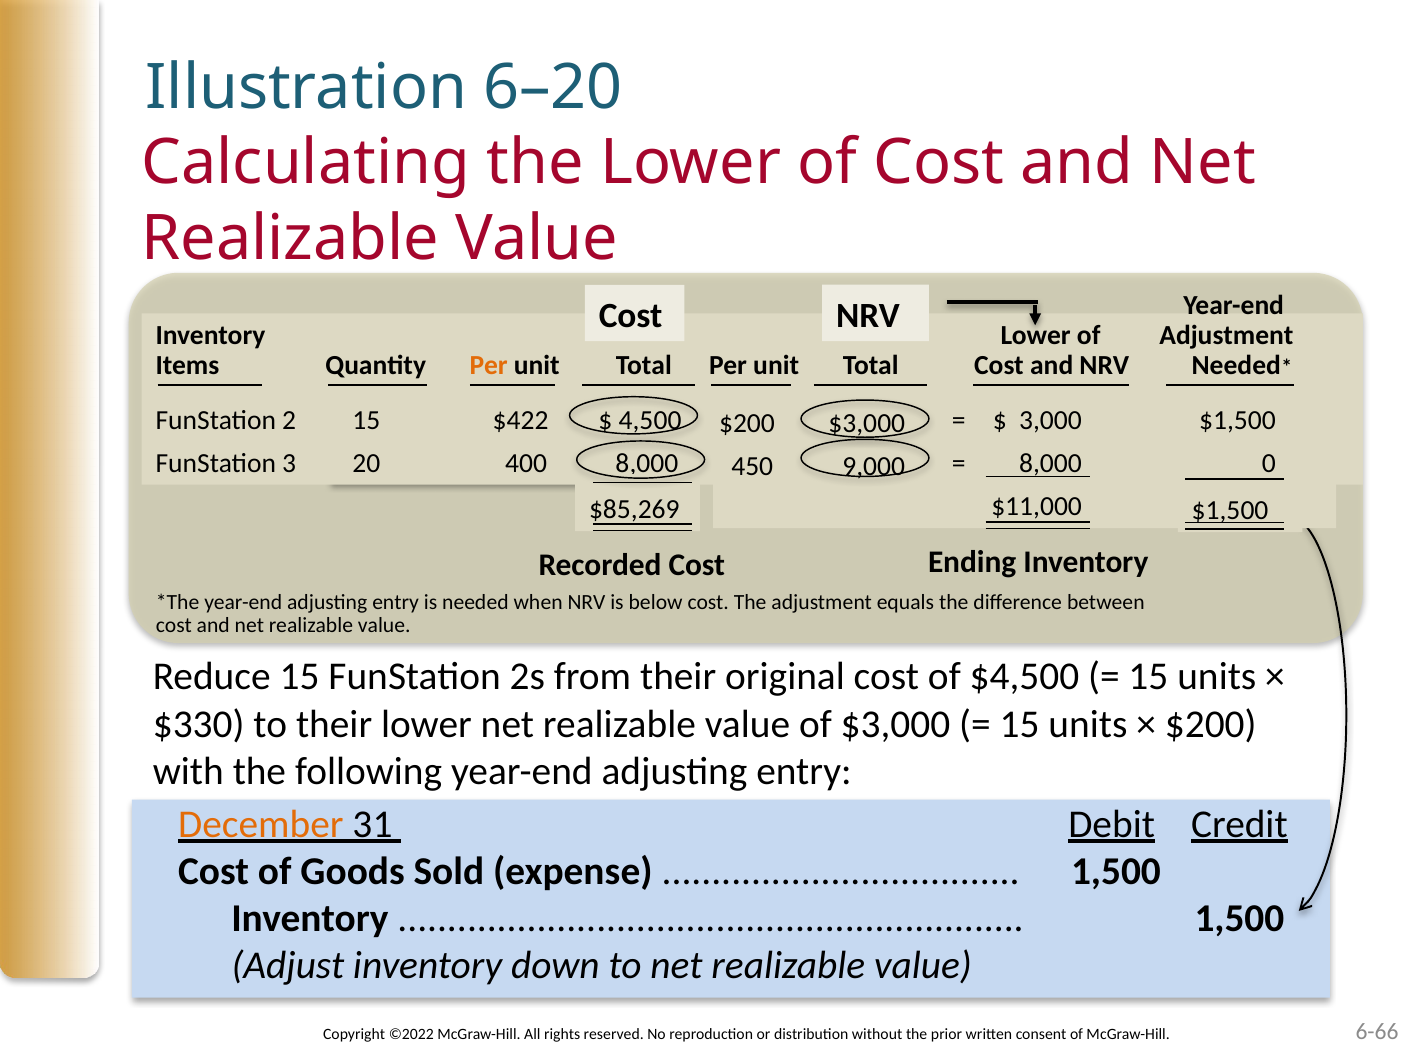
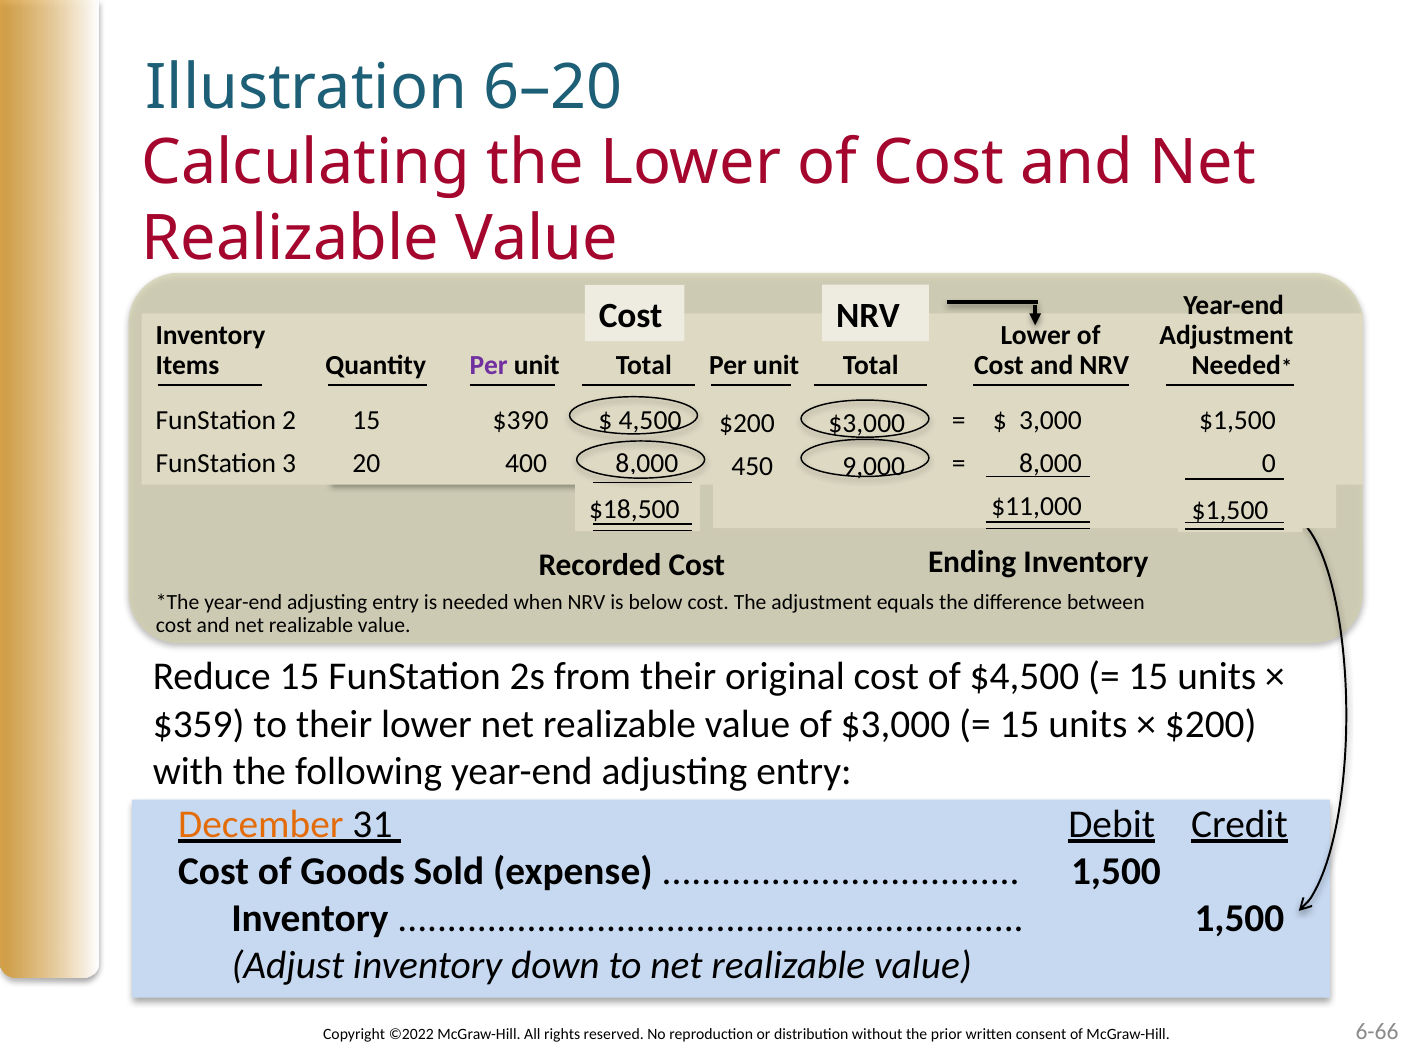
Per at (489, 365) colour: orange -> purple
$422: $422 -> $390
$85,269: $85,269 -> $18,500
$330: $330 -> $359
